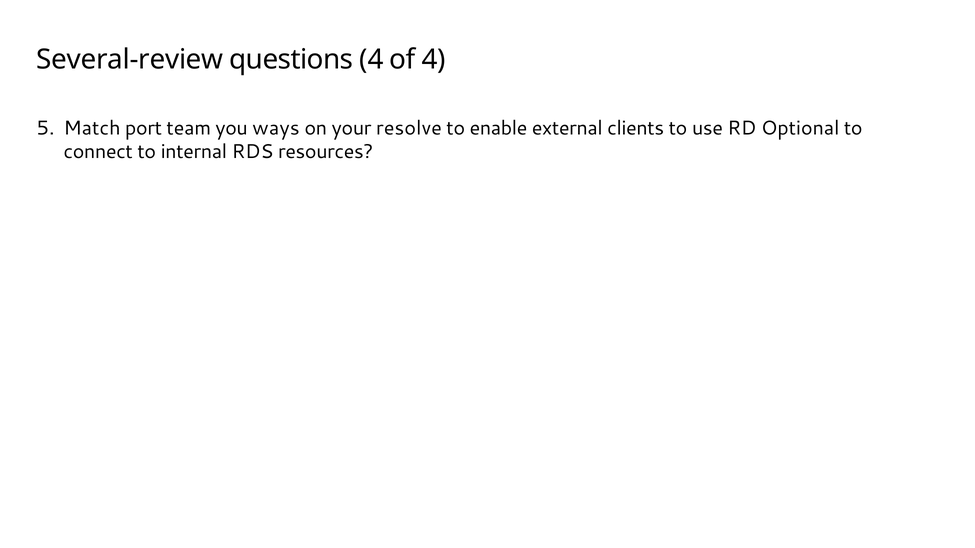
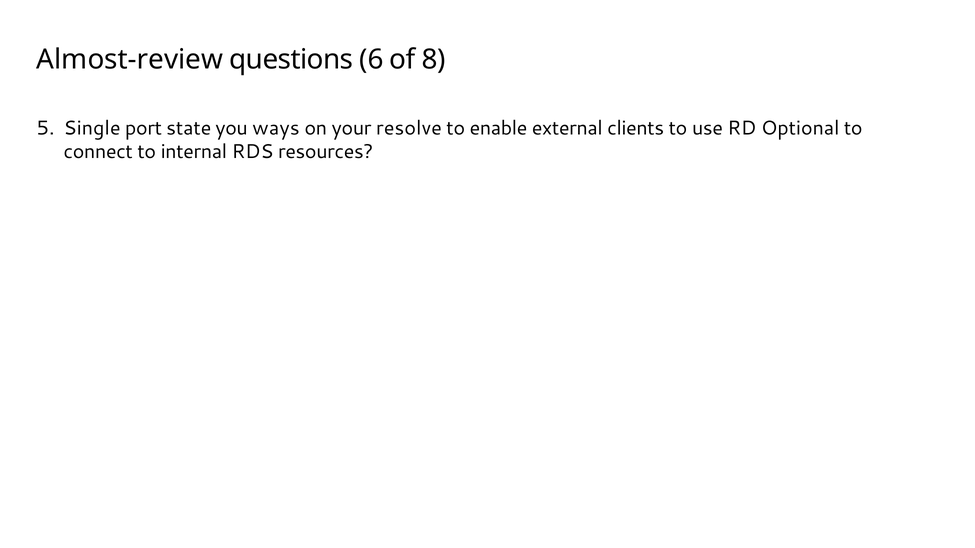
Several-review: Several-review -> Almost-review
questions 4: 4 -> 6
of 4: 4 -> 8
Match: Match -> Single
team: team -> state
